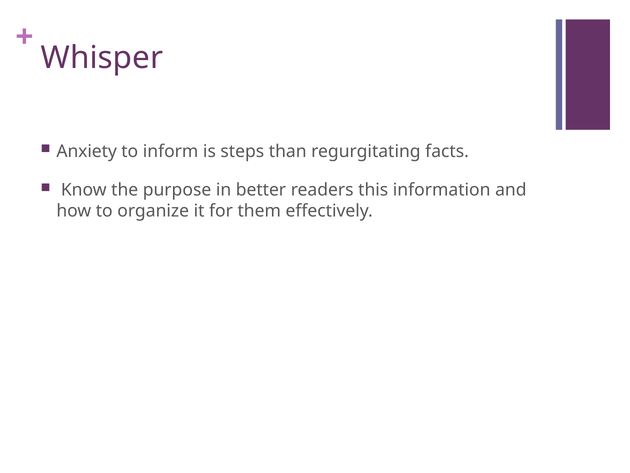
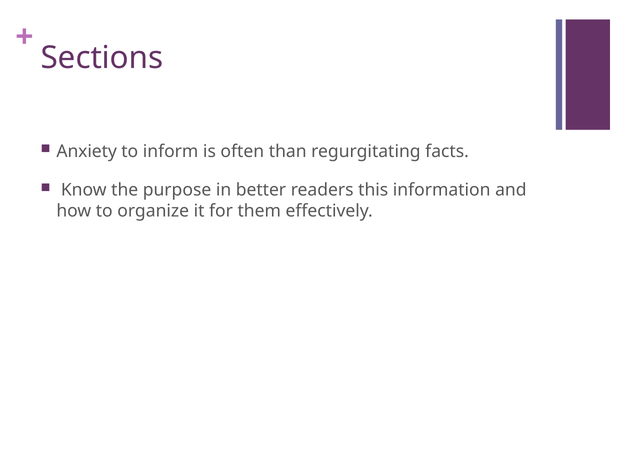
Whisper: Whisper -> Sections
steps: steps -> often
